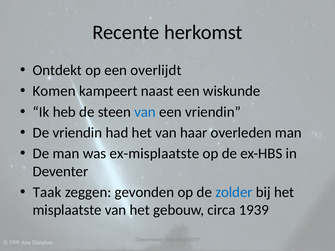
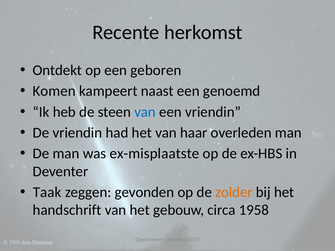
overlijdt: overlijdt -> geboren
wiskunde: wiskunde -> genoemd
zolder colour: blue -> orange
misplaatste: misplaatste -> handschrift
1939: 1939 -> 1958
